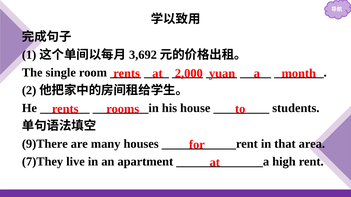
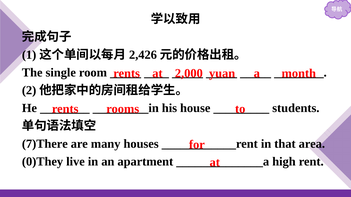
3,692: 3,692 -> 2,426
9)There: 9)There -> 7)There
7)They: 7)They -> 0)They
